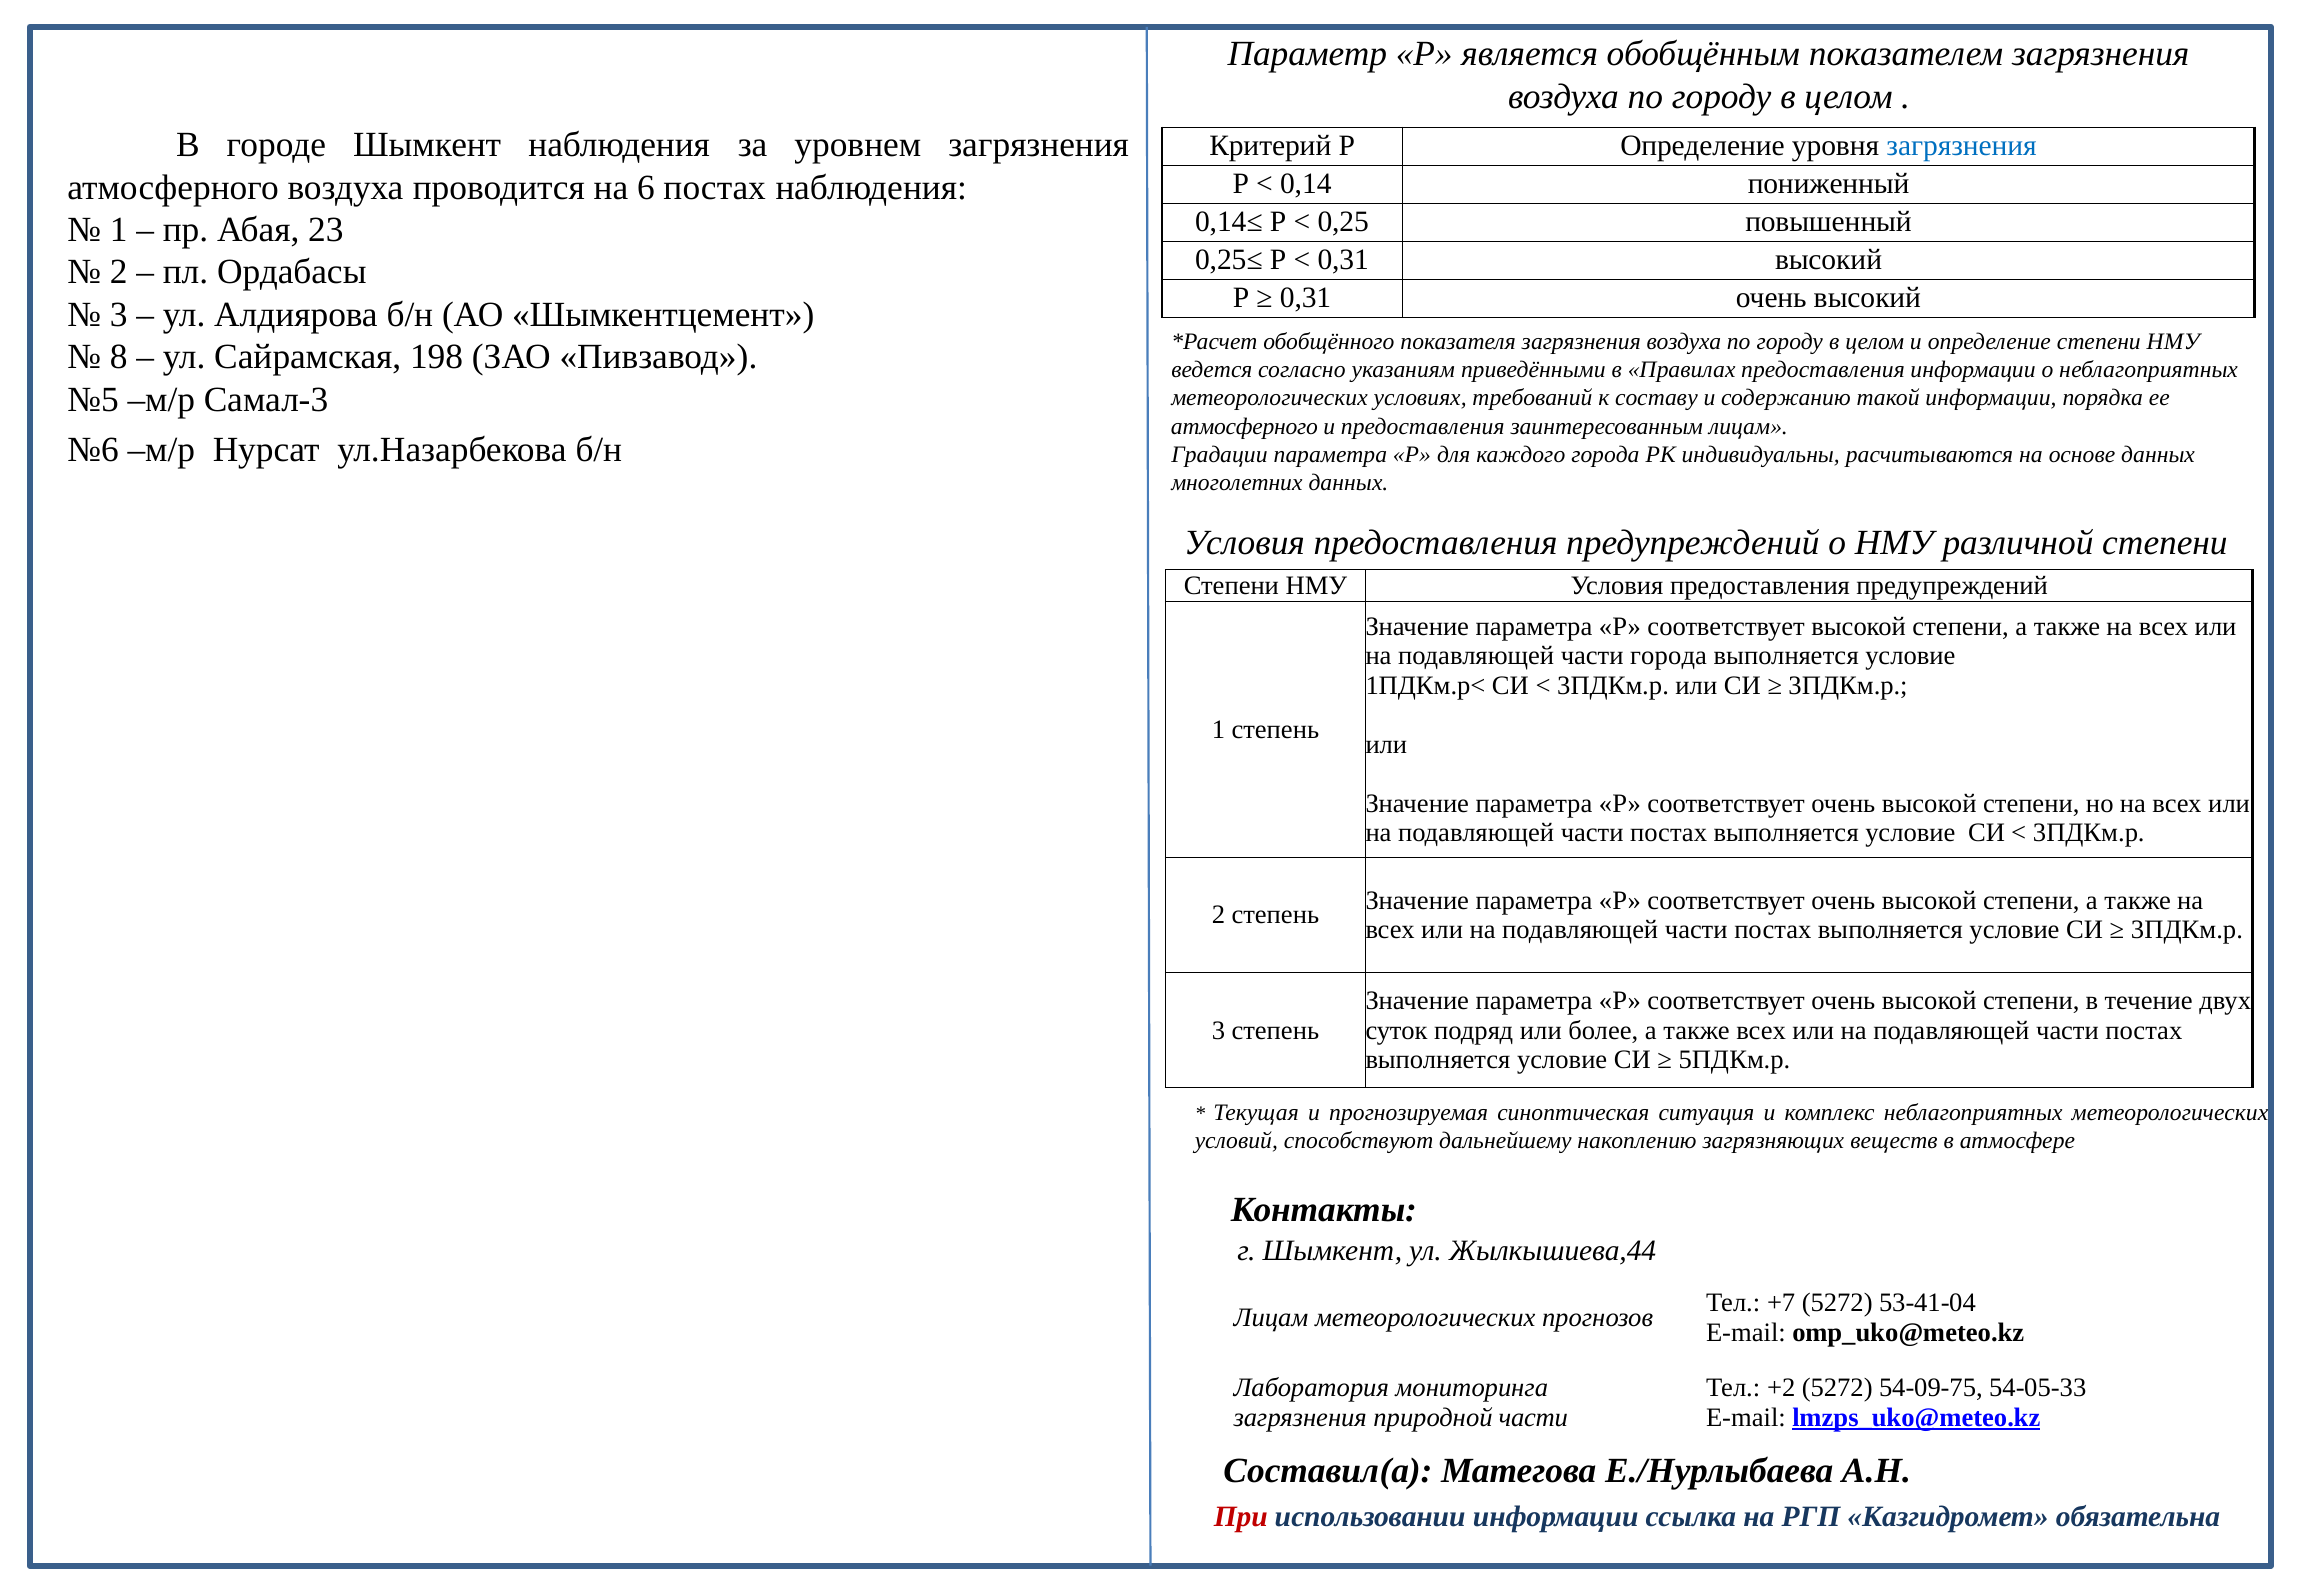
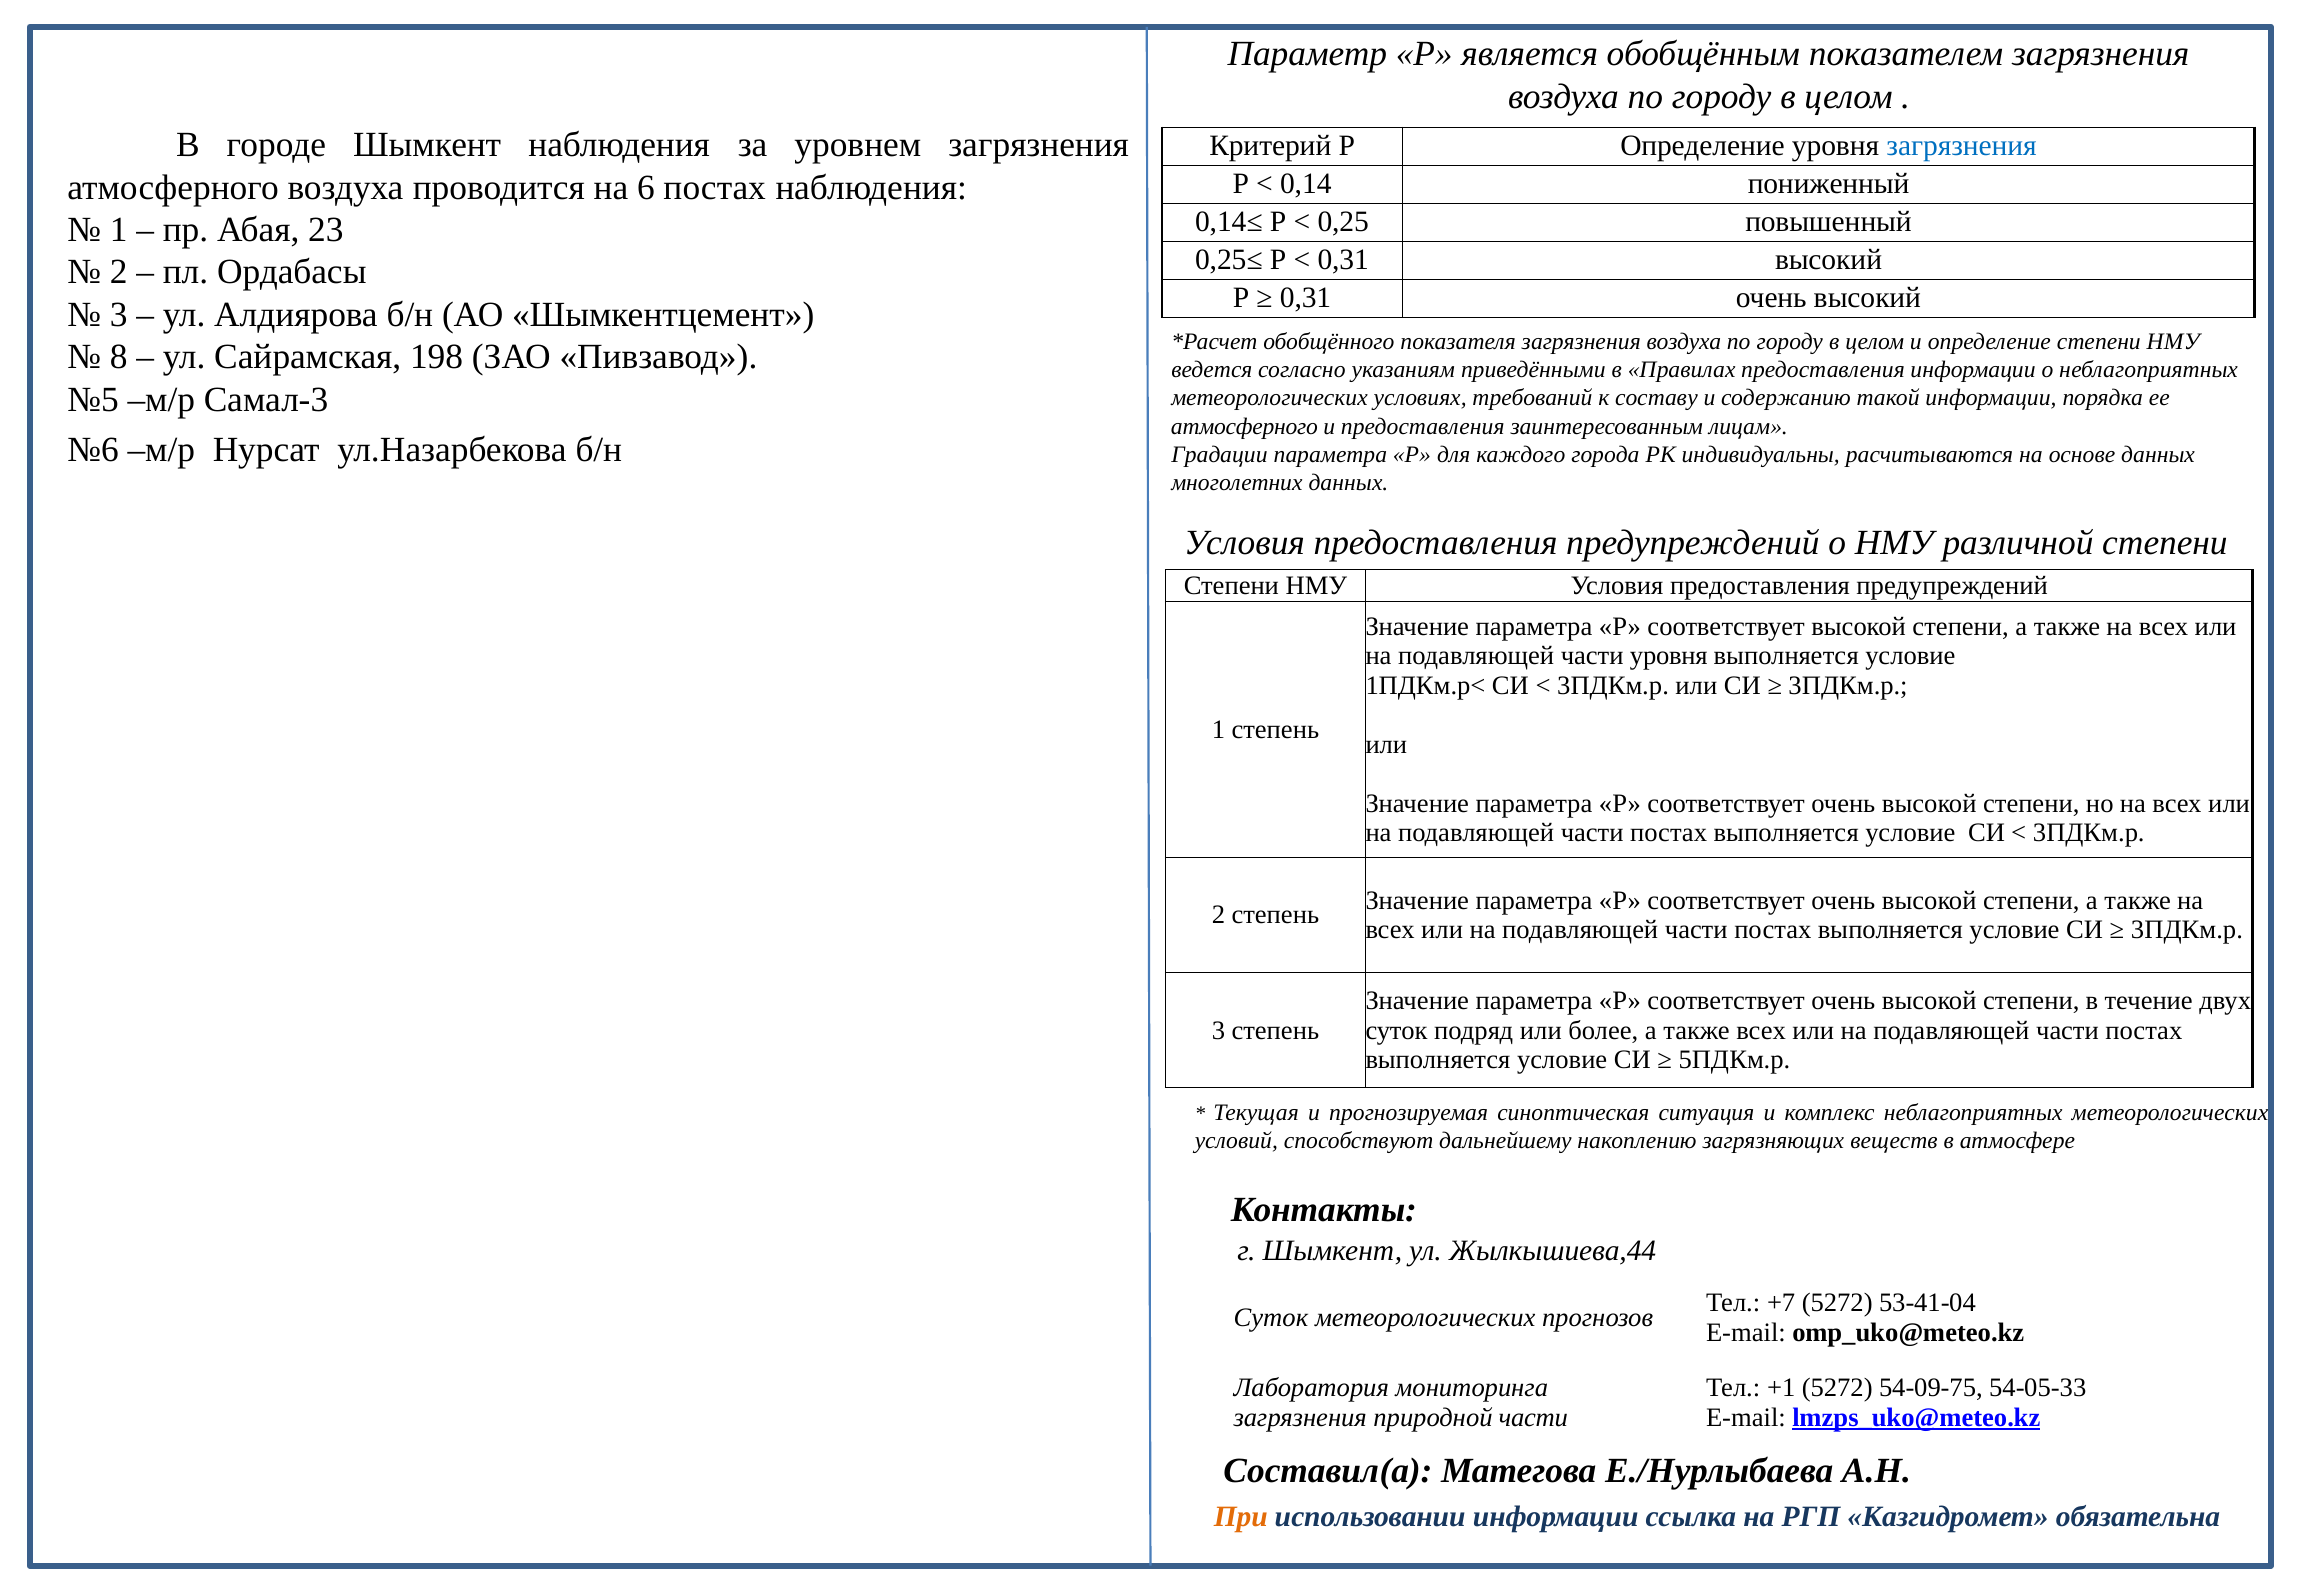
части города: города -> уровня
Лицам at (1271, 1318): Лицам -> Суток
+2: +2 -> +1
При colour: red -> orange
